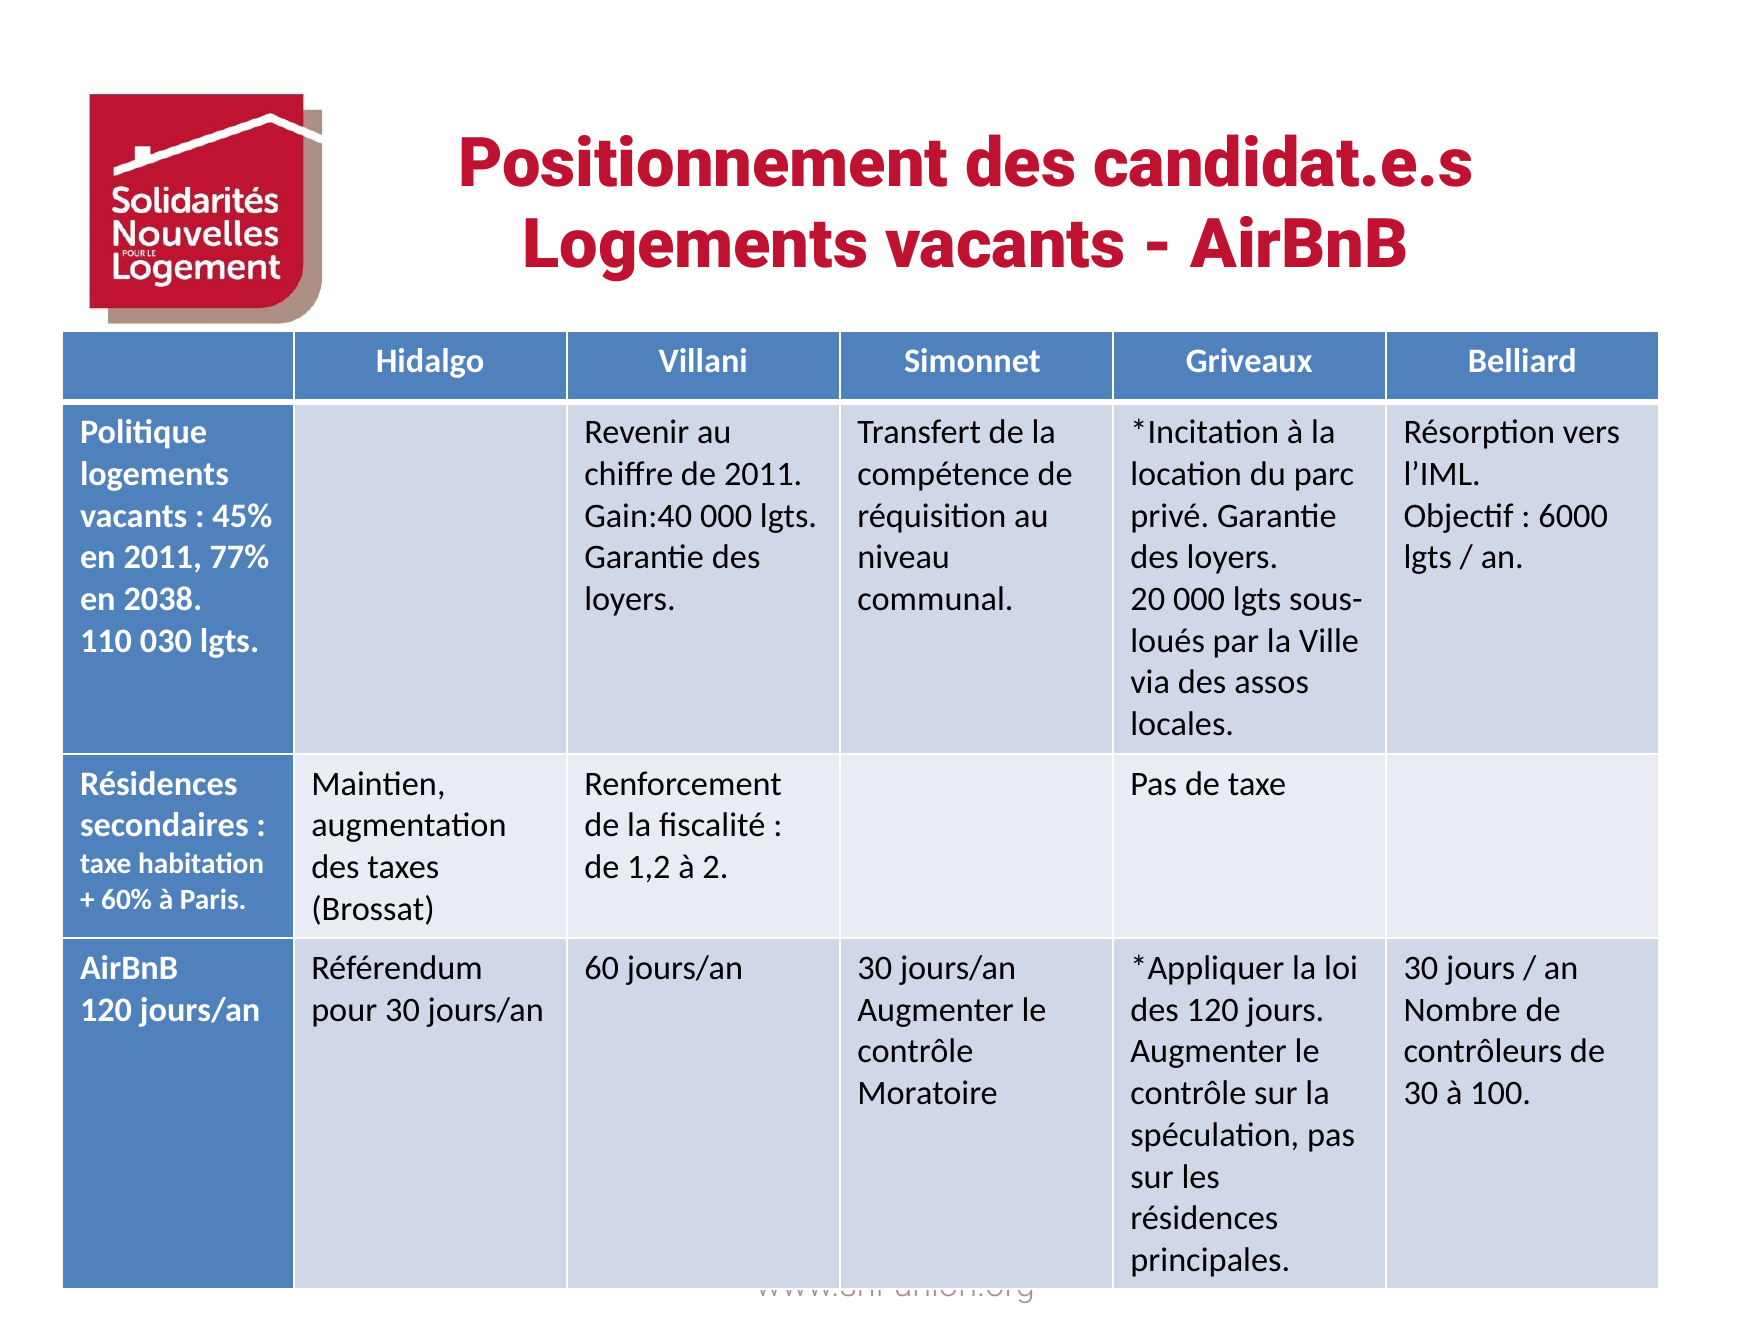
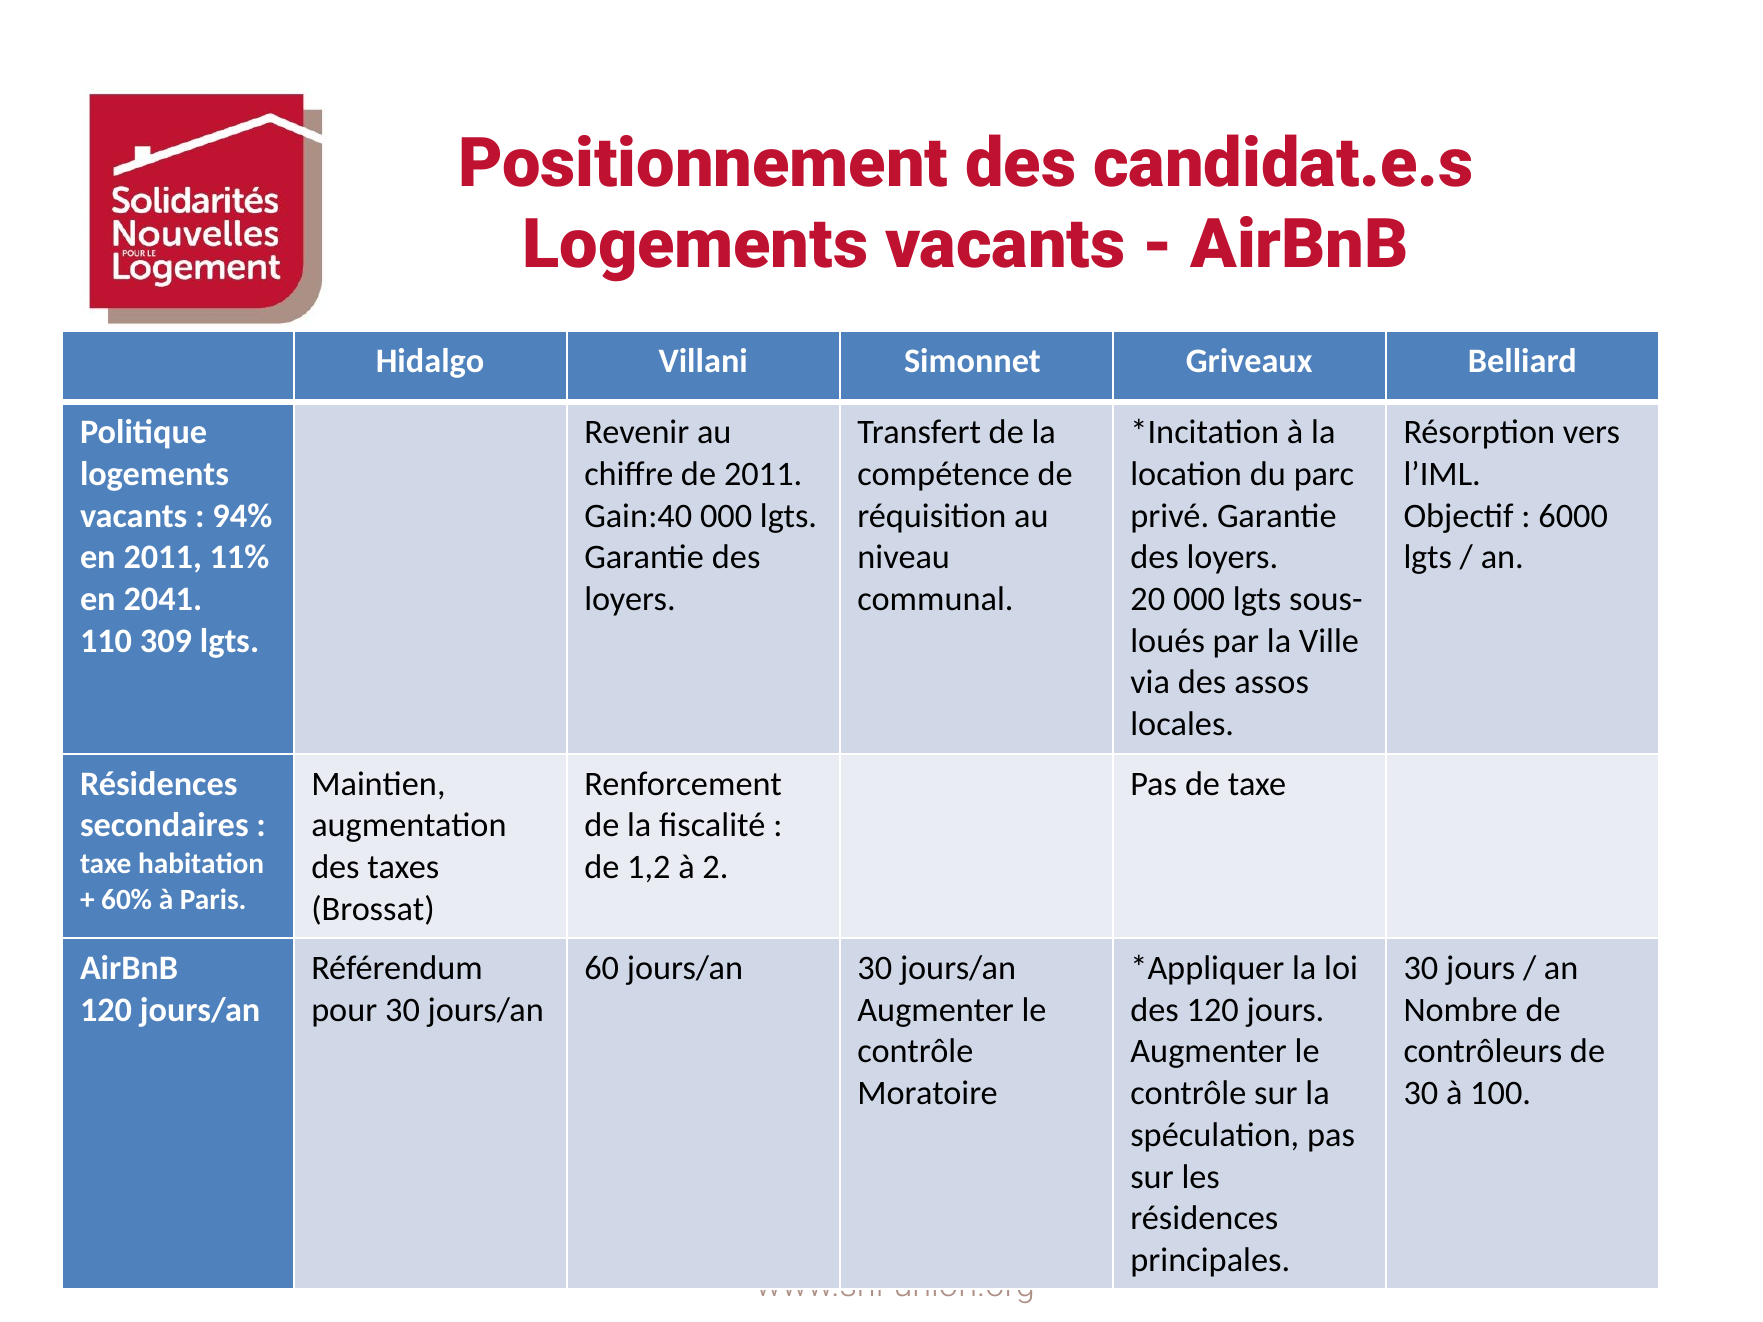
45%: 45% -> 94%
77%: 77% -> 11%
2038: 2038 -> 2041
030: 030 -> 309
